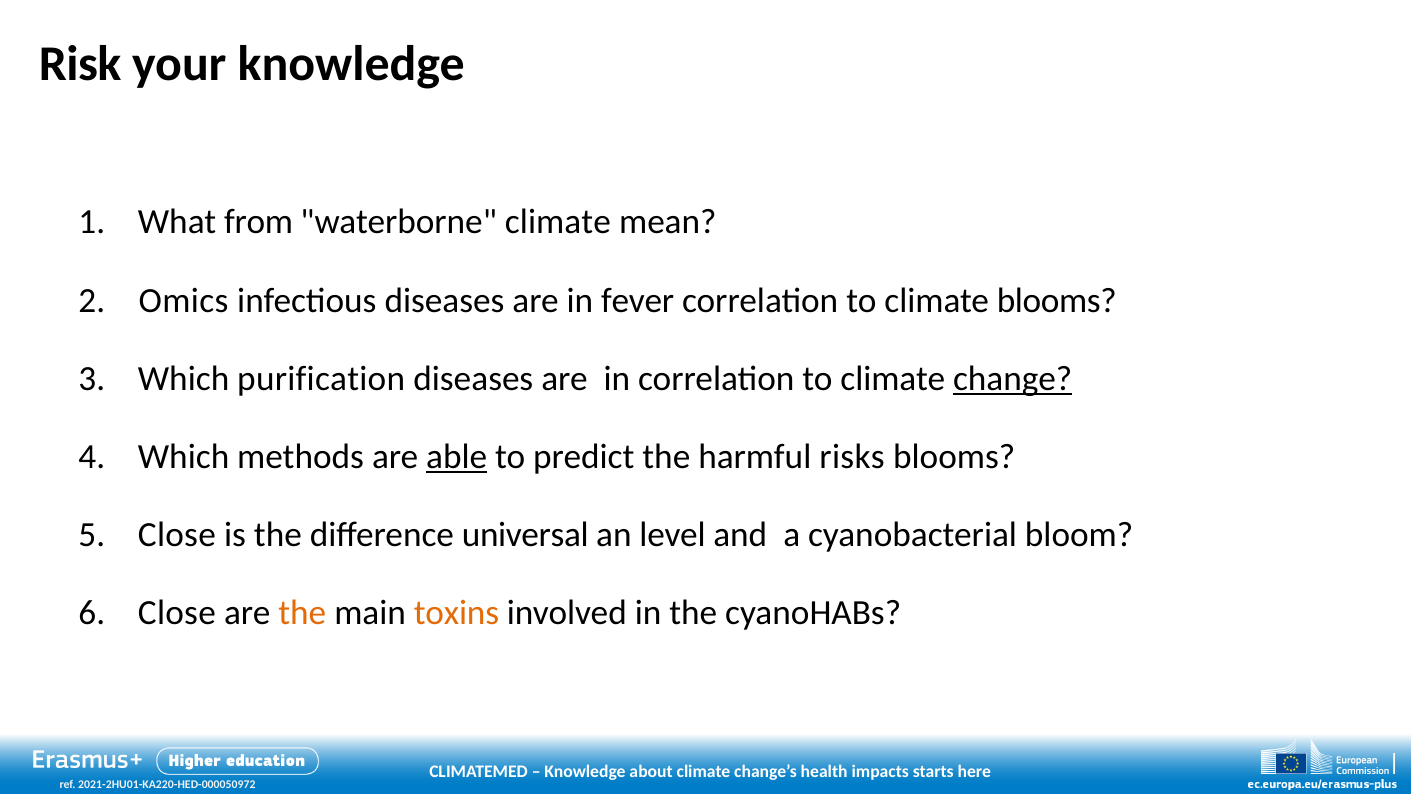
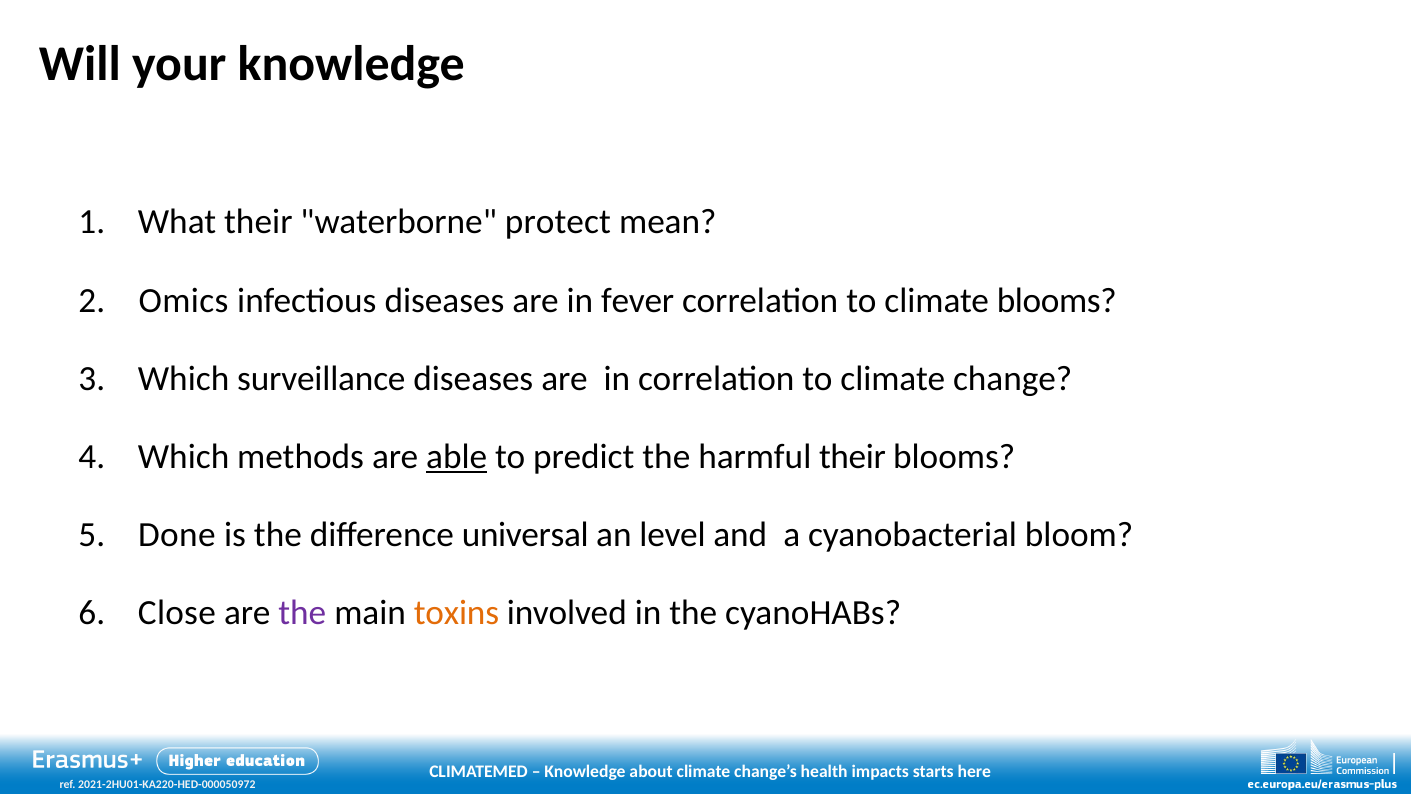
Risk: Risk -> Will
What from: from -> their
waterborne climate: climate -> protect
purification: purification -> surveillance
change underline: present -> none
harmful risks: risks -> their
Close at (177, 535): Close -> Done
the at (302, 613) colour: orange -> purple
